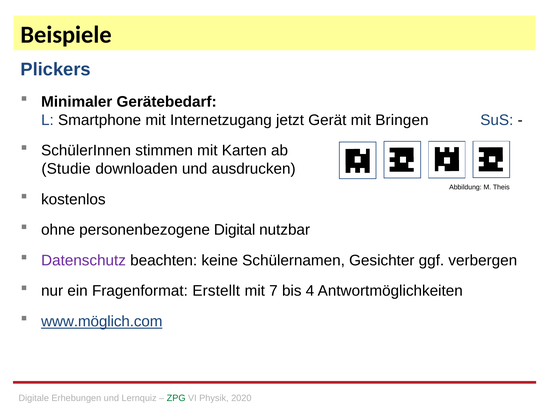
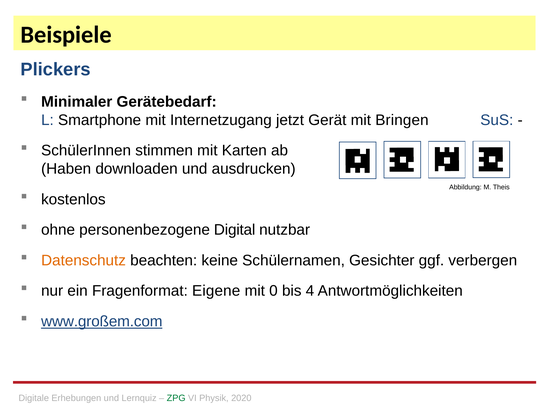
Studie: Studie -> Haben
Datenschutz colour: purple -> orange
Erstellt: Erstellt -> Eigene
7: 7 -> 0
www.möglich.com: www.möglich.com -> www.großem.com
